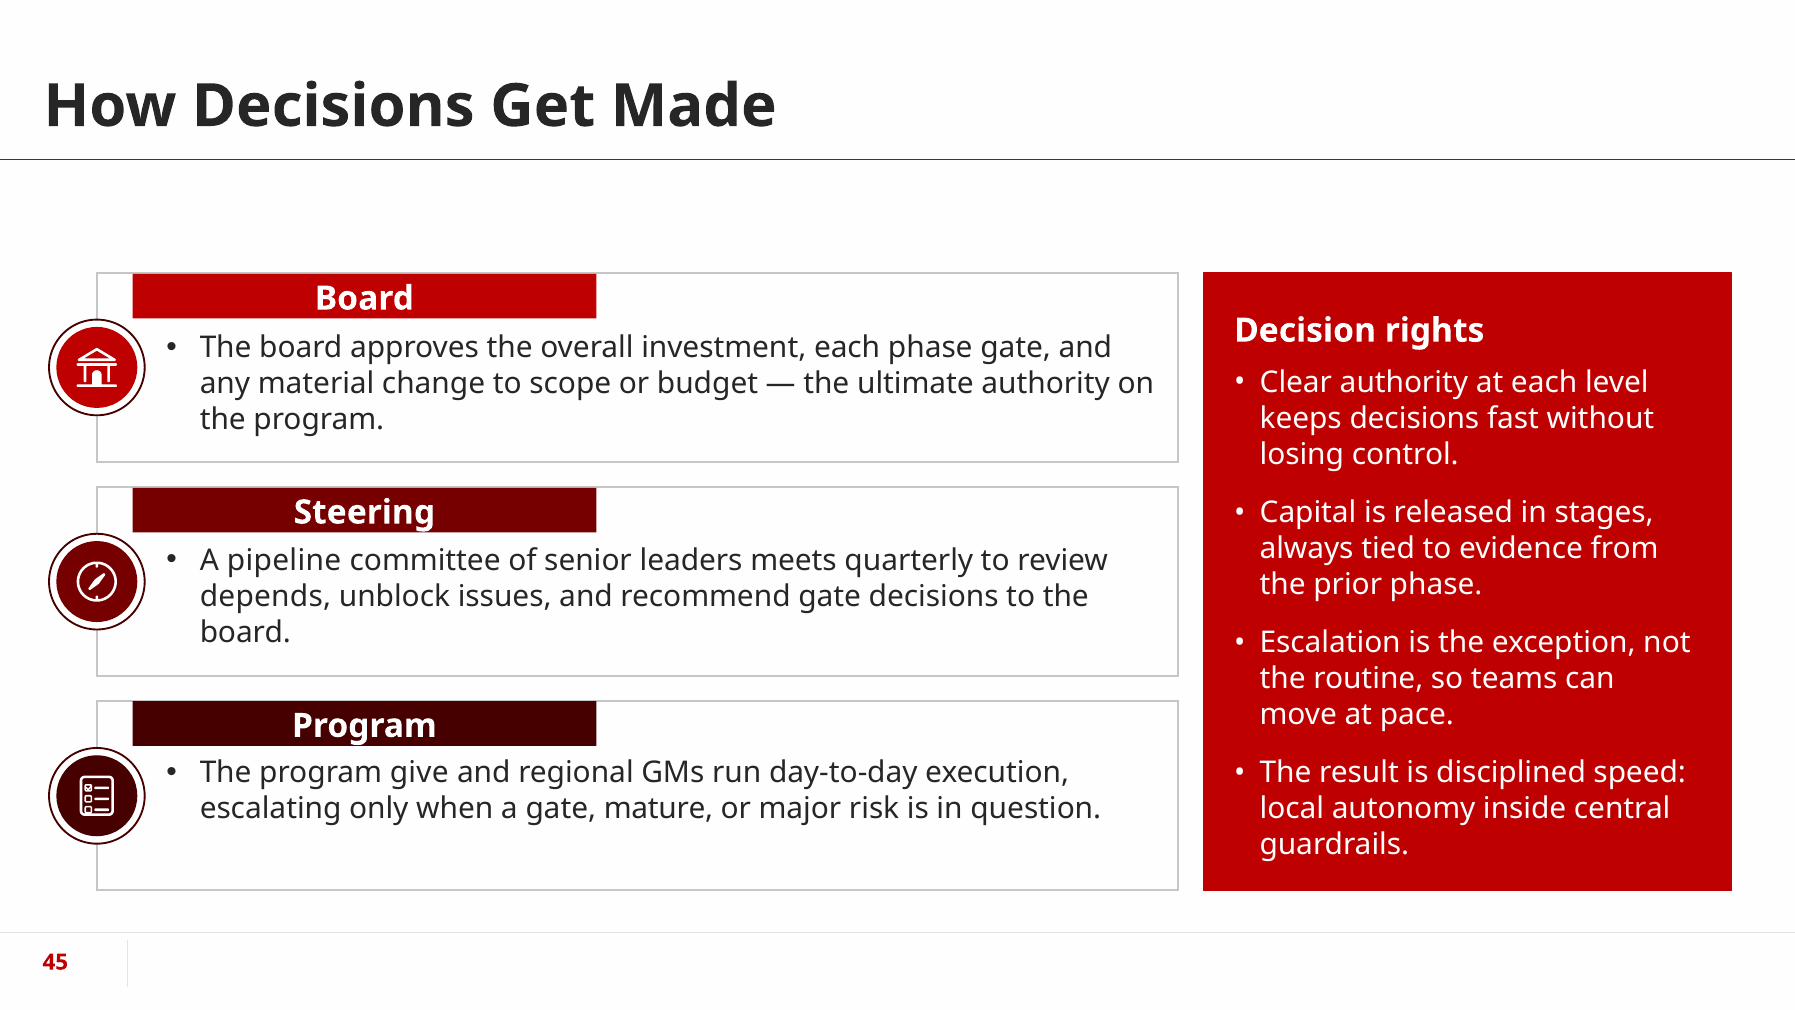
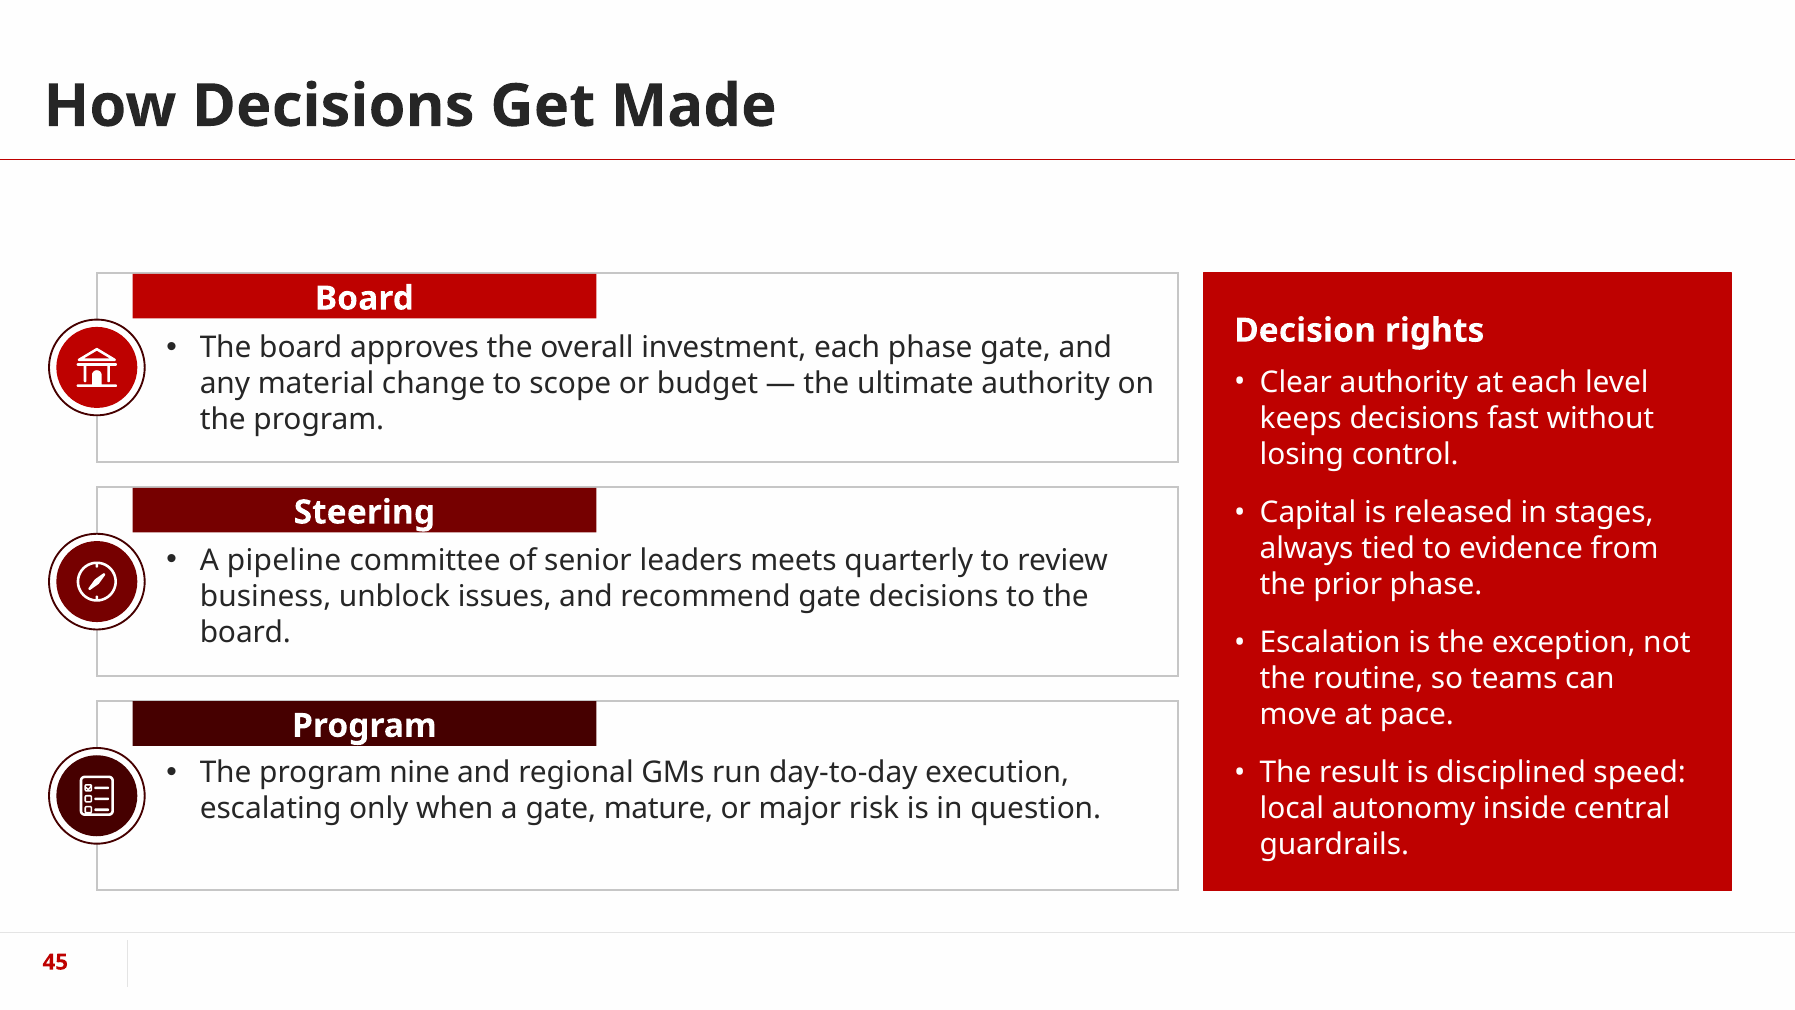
depends: depends -> business
give: give -> nine
